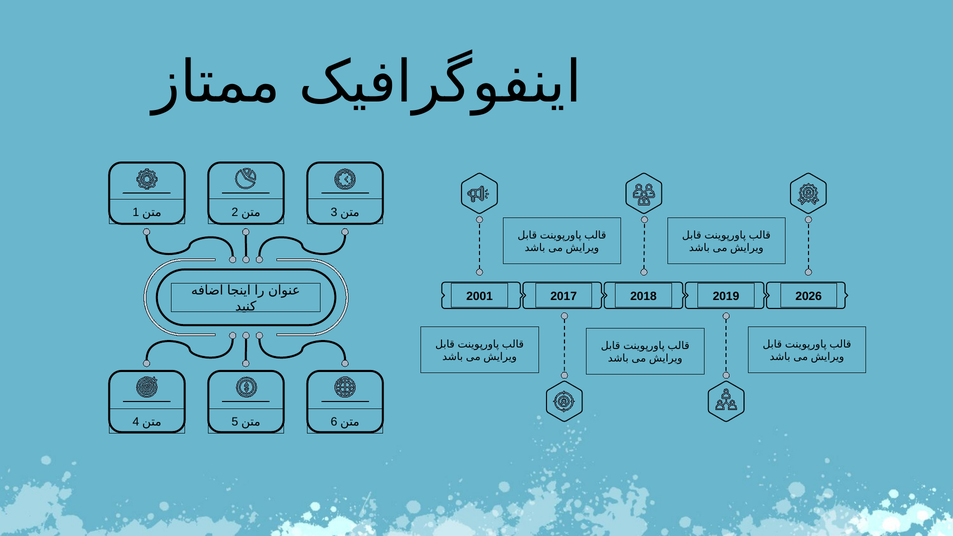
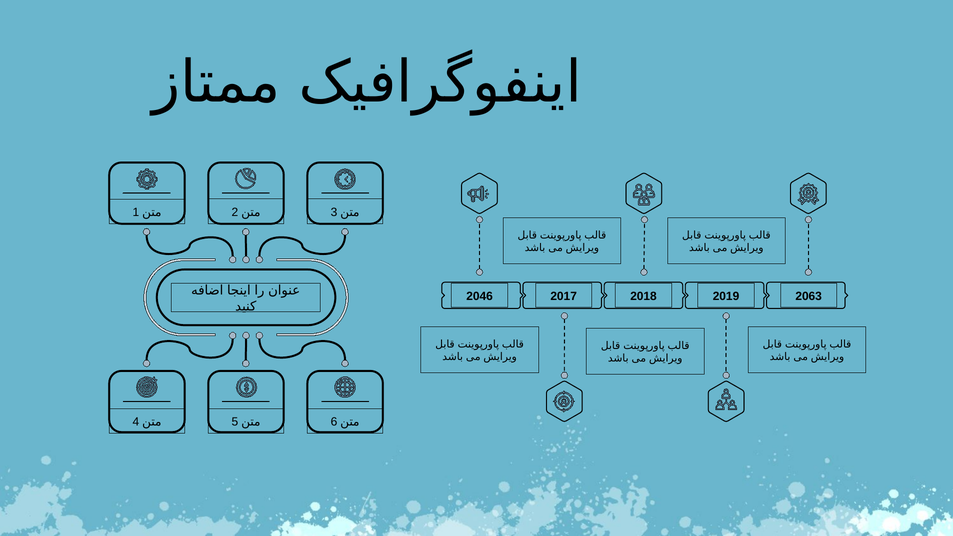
2001: 2001 -> 2046
2026: 2026 -> 2063
